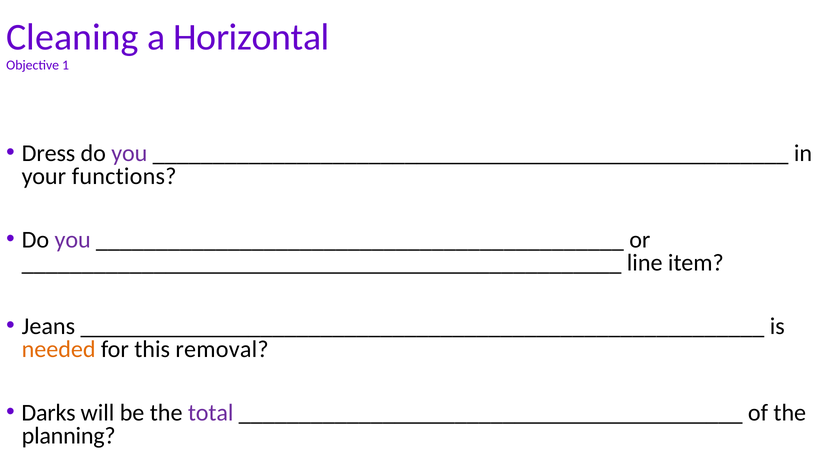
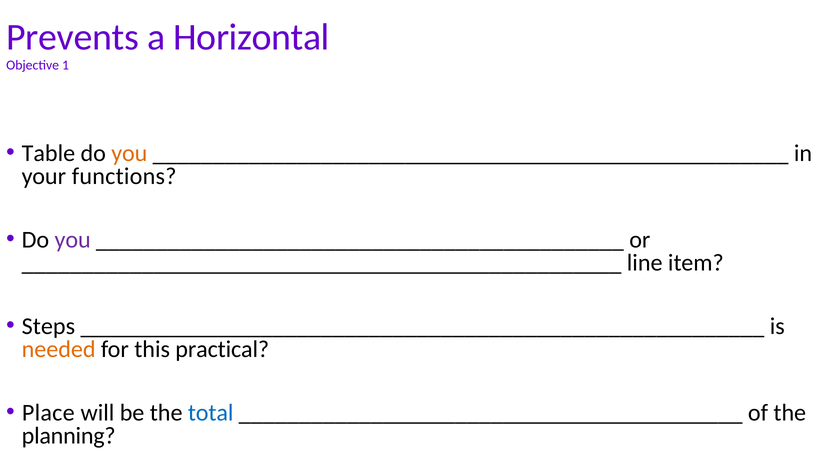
Cleaning: Cleaning -> Prevents
Dress: Dress -> Table
you at (129, 153) colour: purple -> orange
Jeans: Jeans -> Steps
removal: removal -> practical
Darks: Darks -> Place
total colour: purple -> blue
